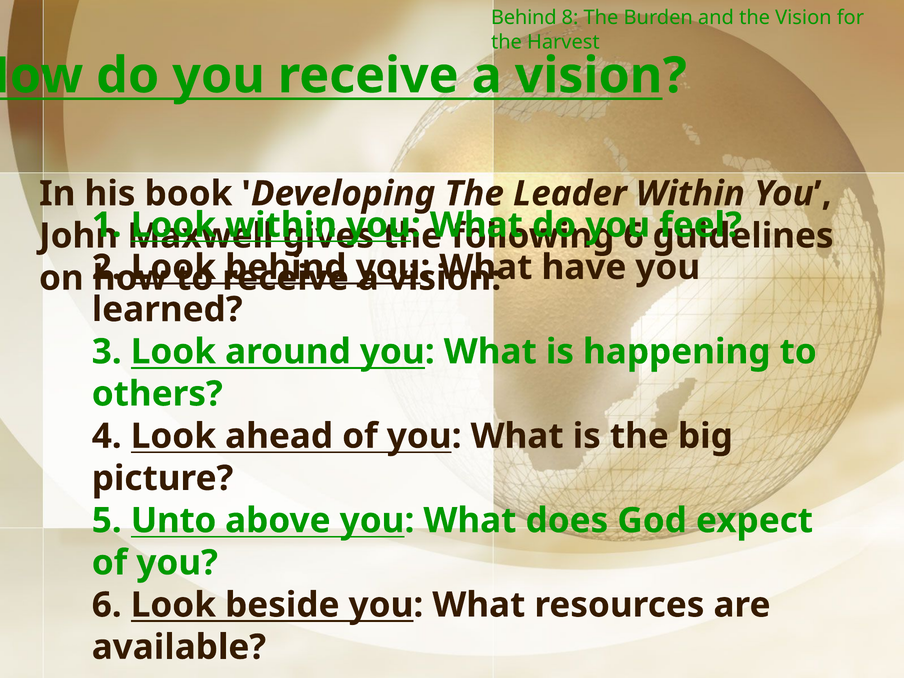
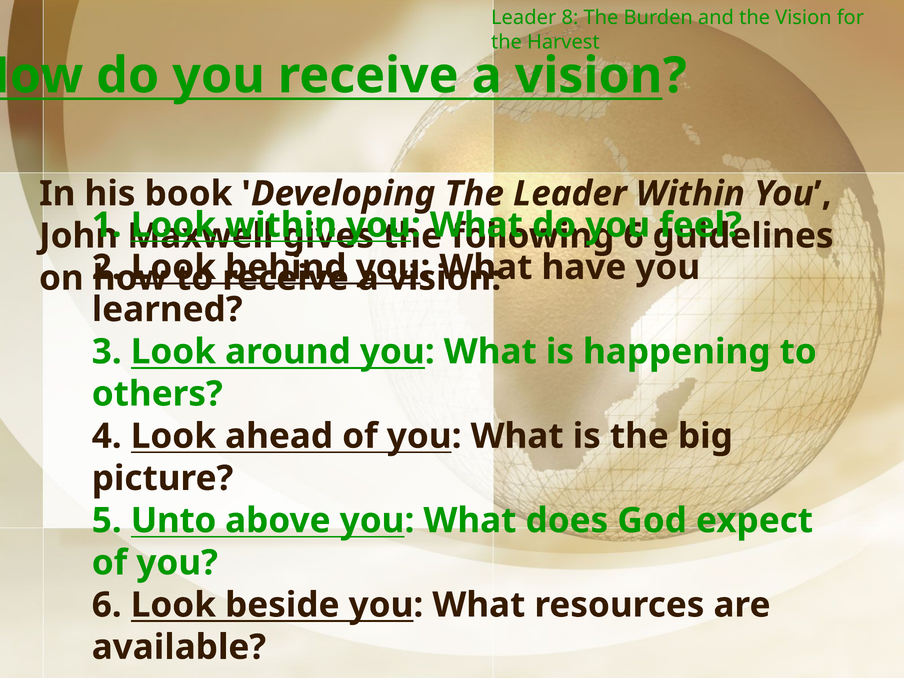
Behind at (524, 18): Behind -> Leader
